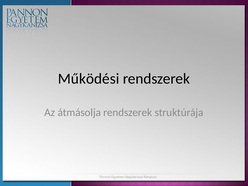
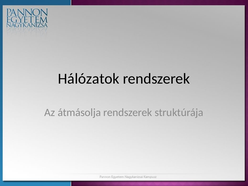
Működési: Működési -> Hálózatok
